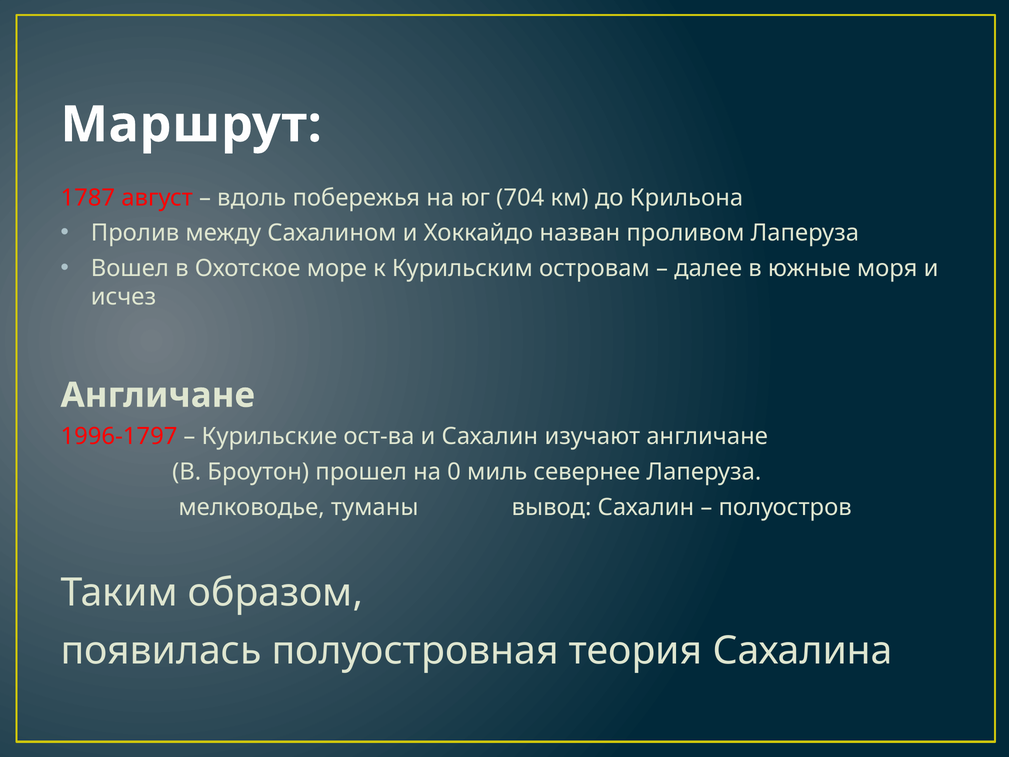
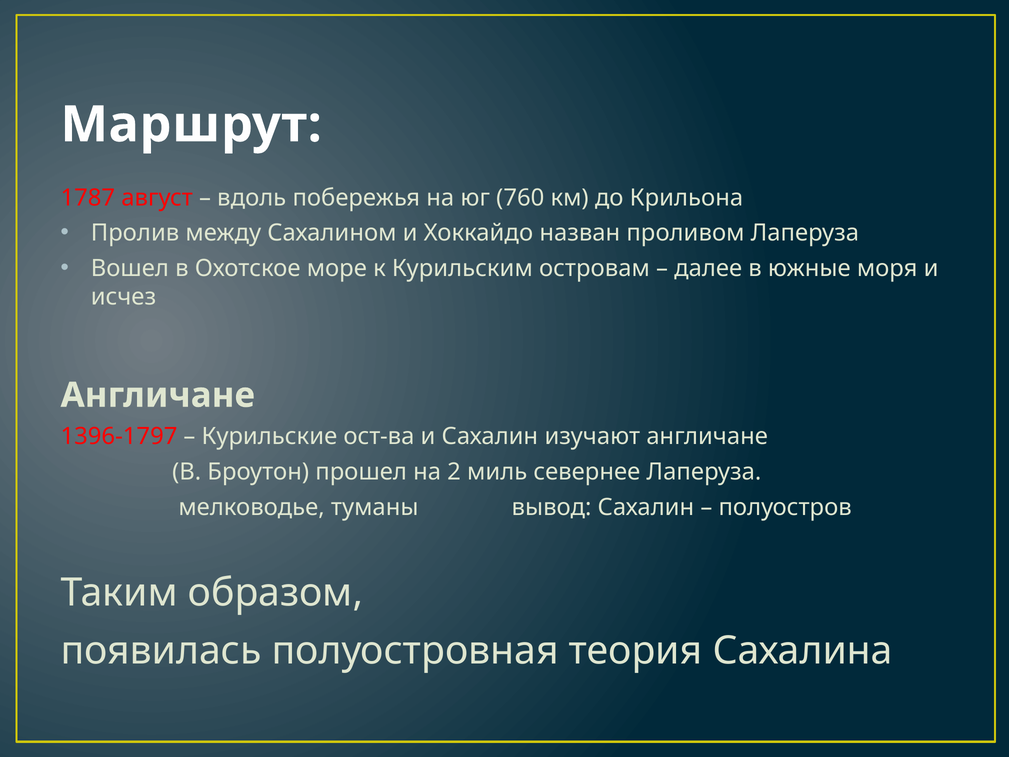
704: 704 -> 760
1996-1797: 1996-1797 -> 1396-1797
0: 0 -> 2
